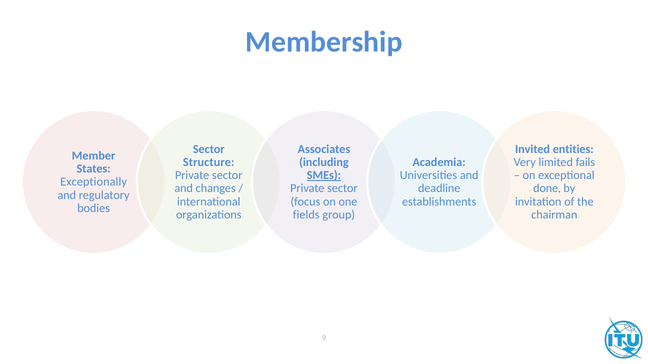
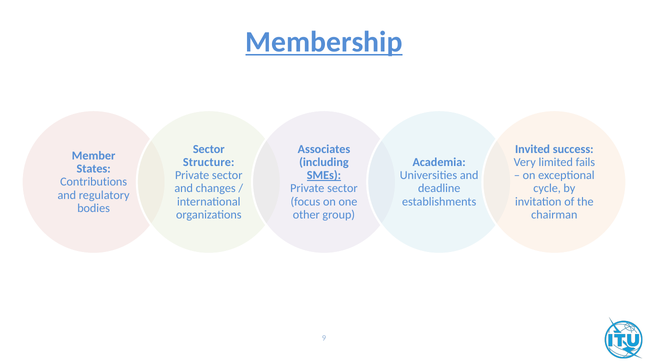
Membership underline: none -> present
entities: entities -> success
Exceptionally: Exceptionally -> Contributions
done: done -> cycle
fields: fields -> other
